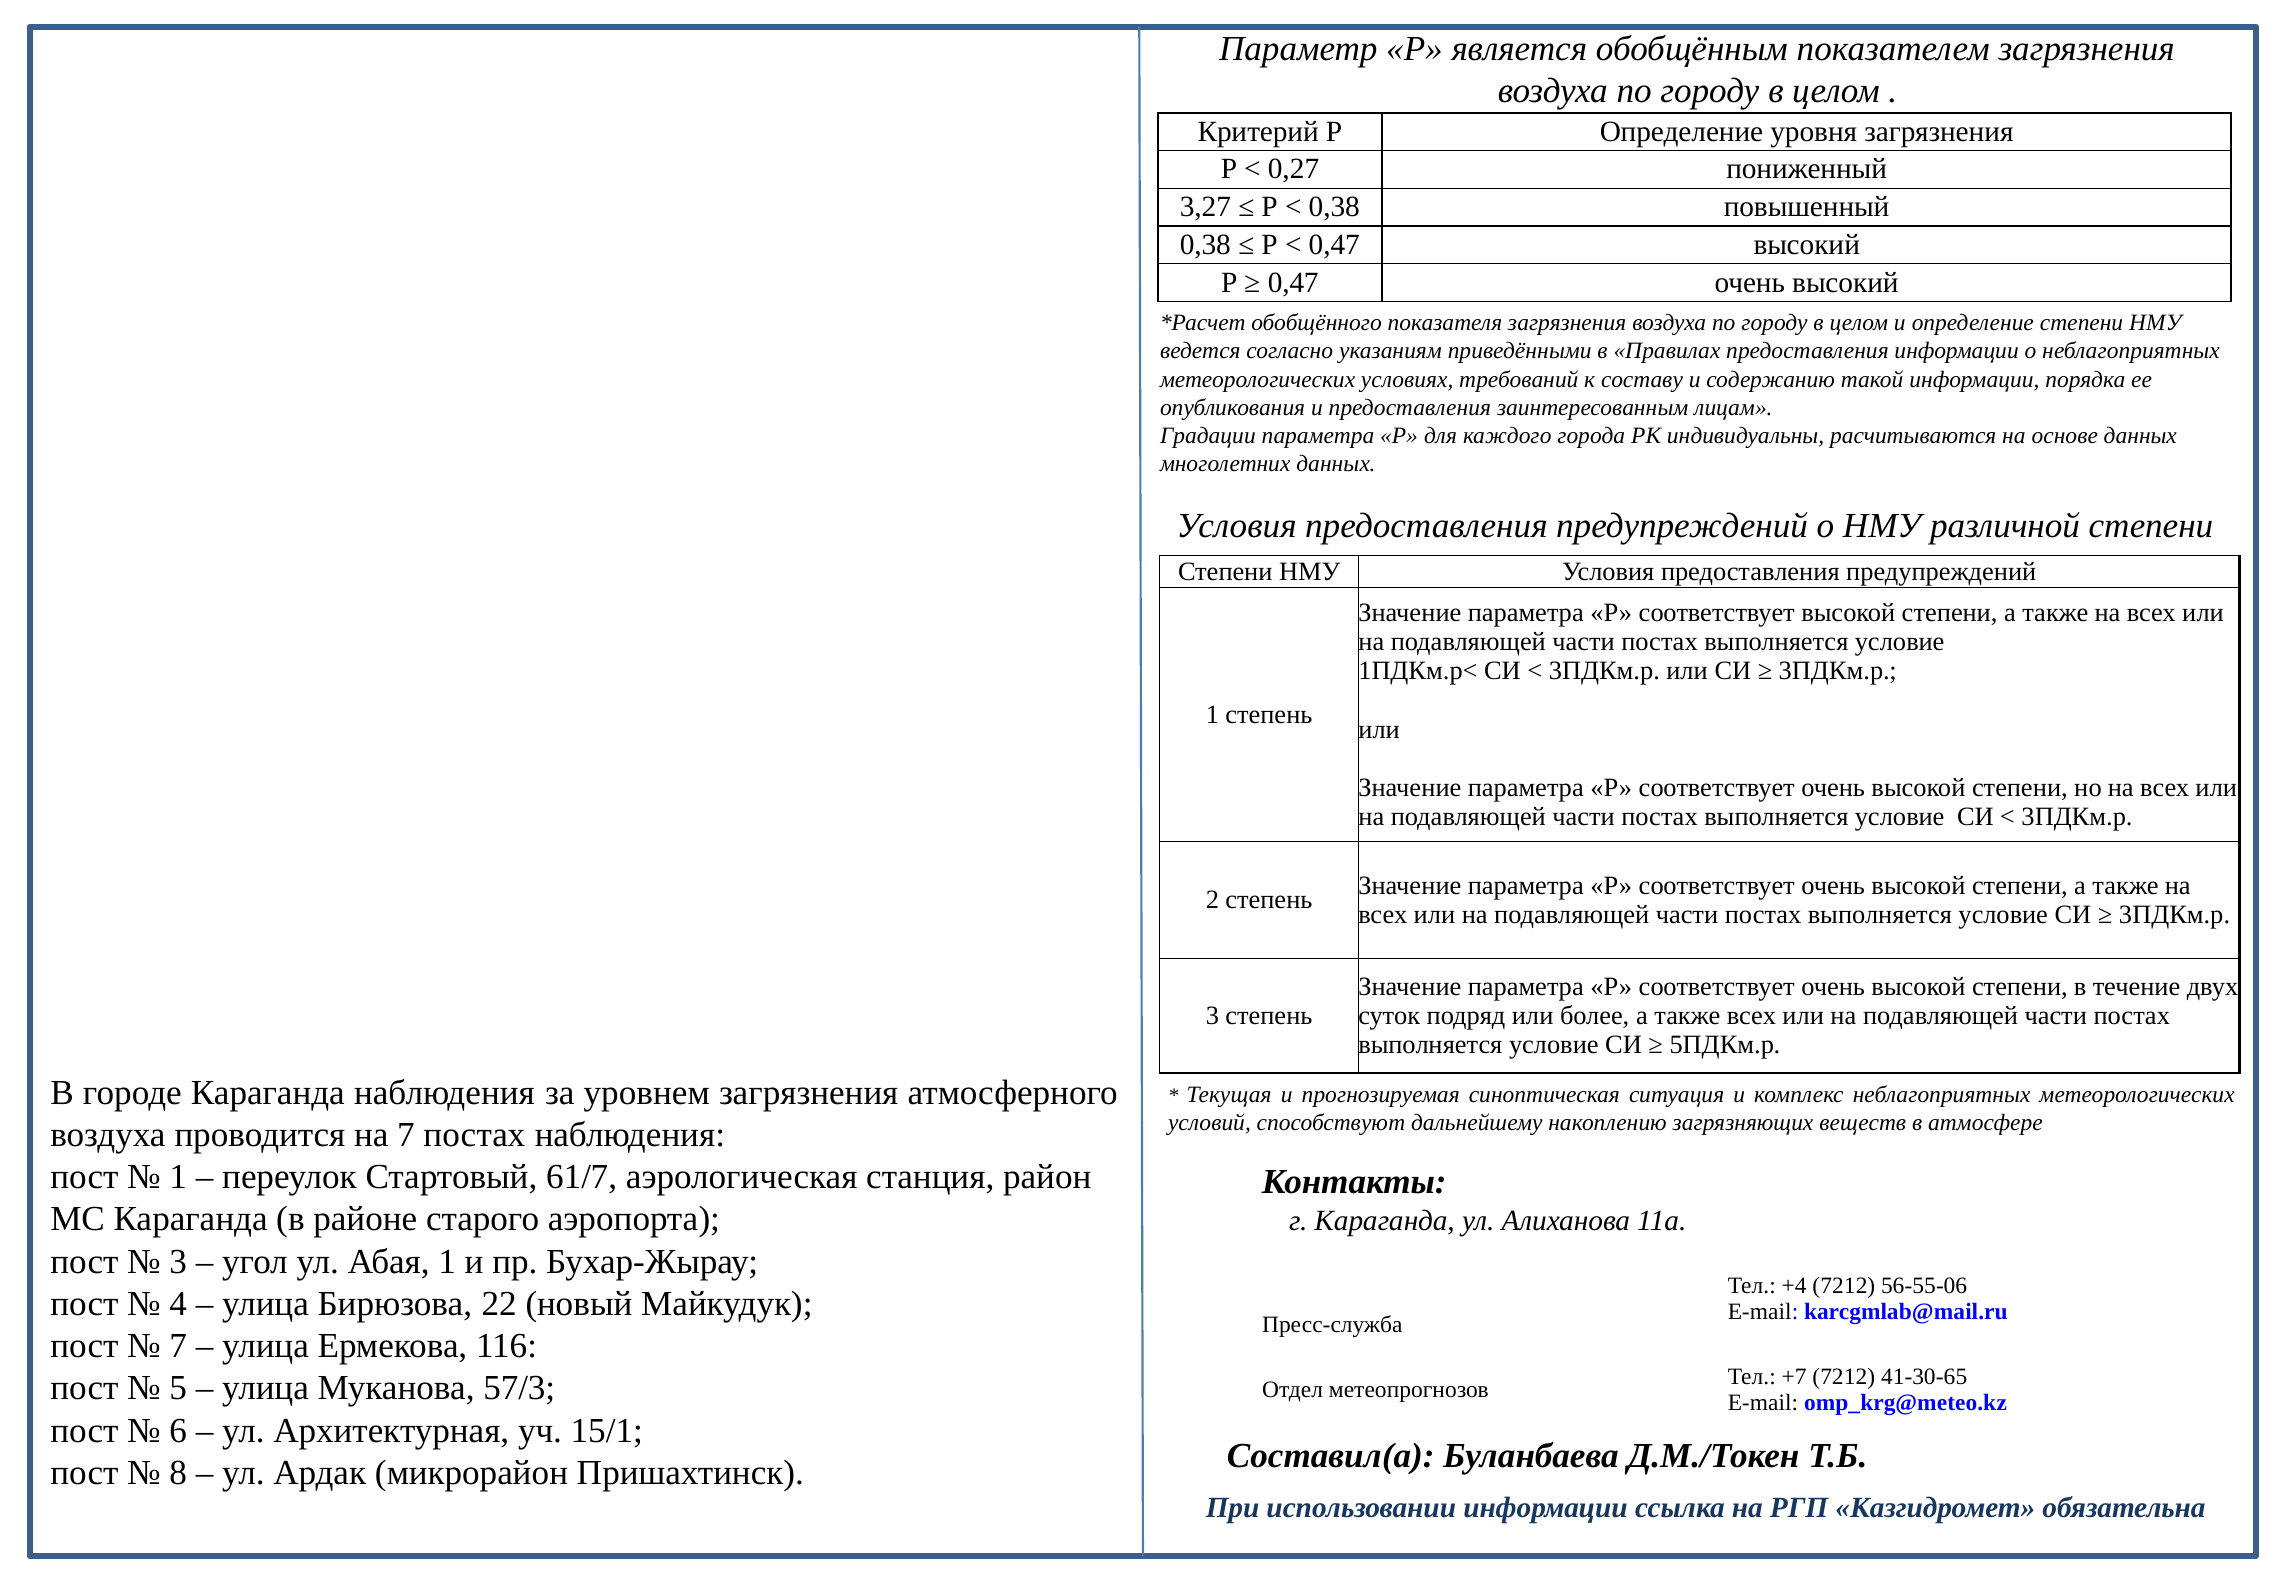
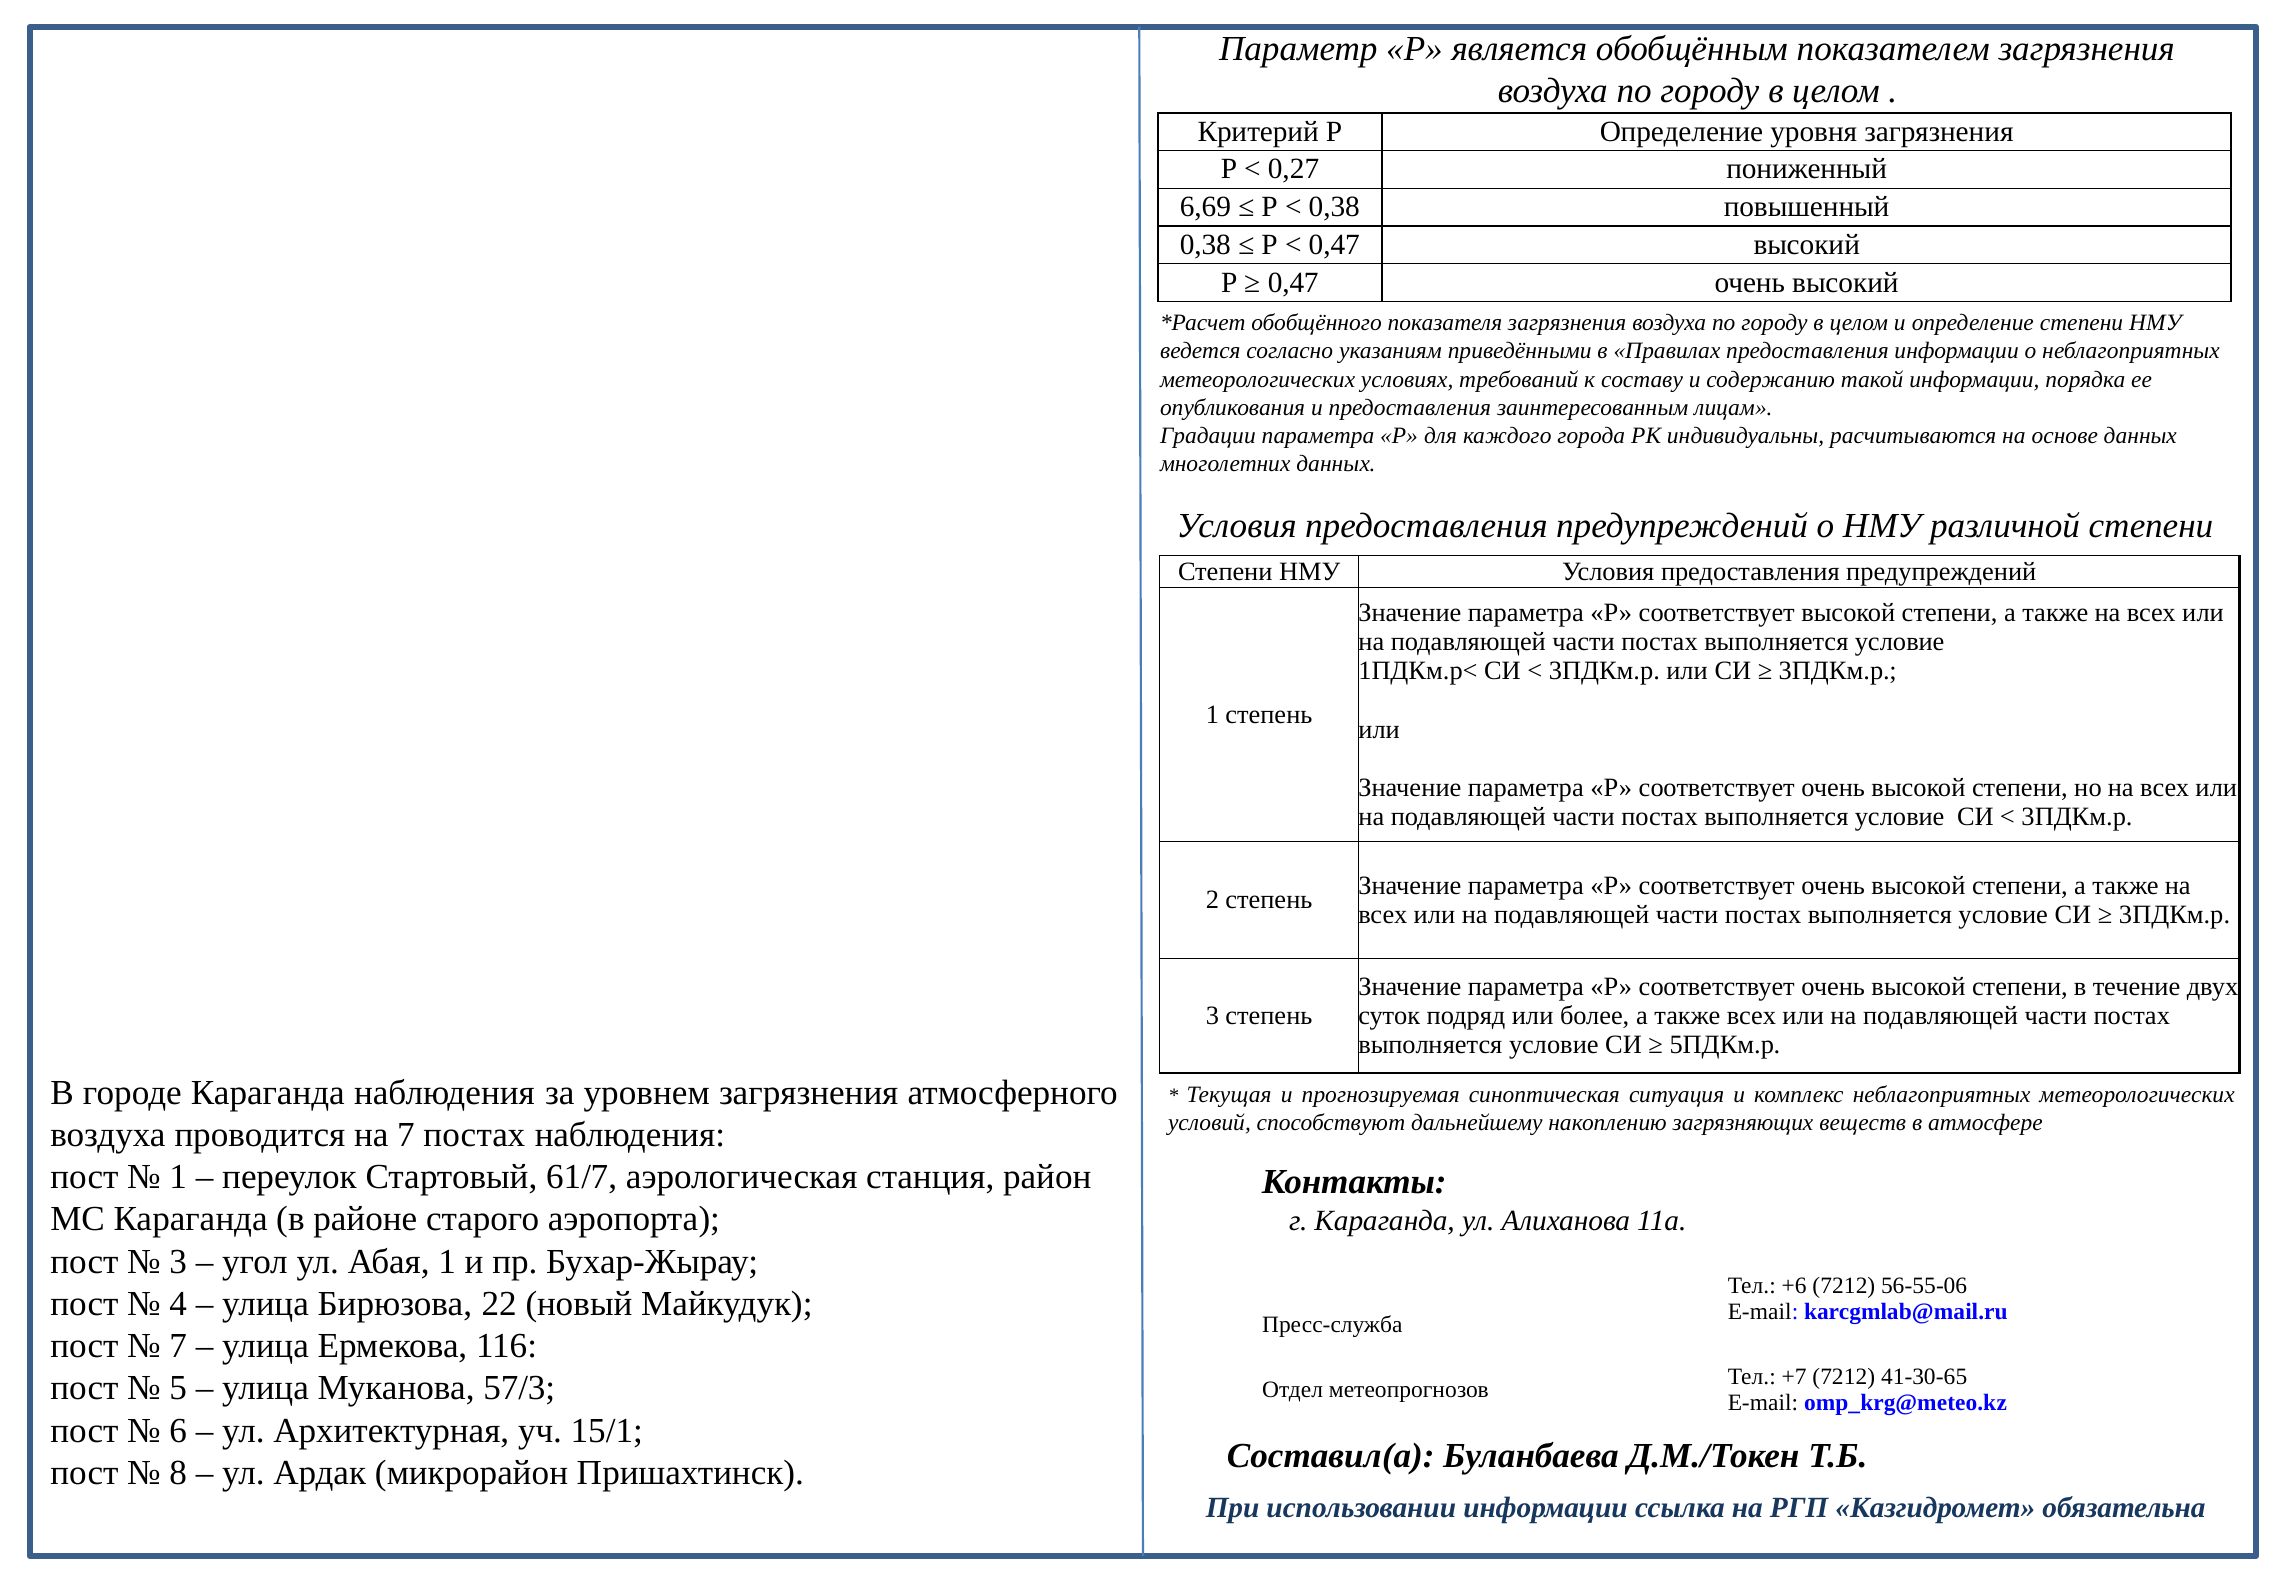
3,27: 3,27 -> 6,69
+4: +4 -> +6
